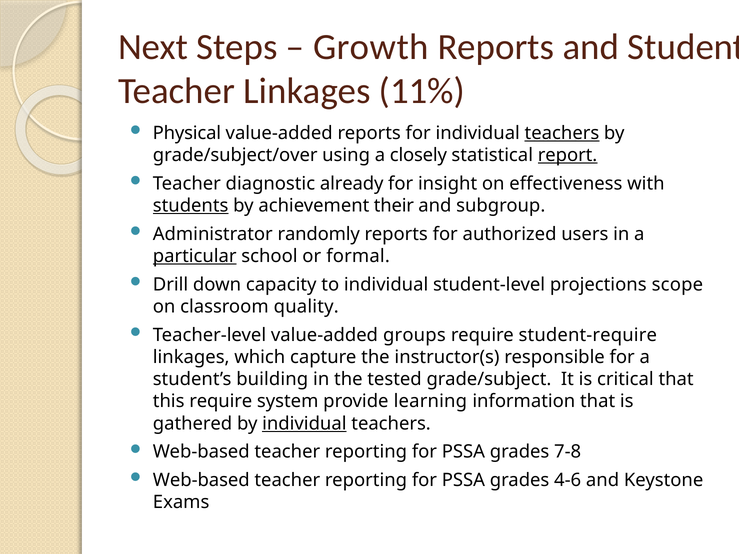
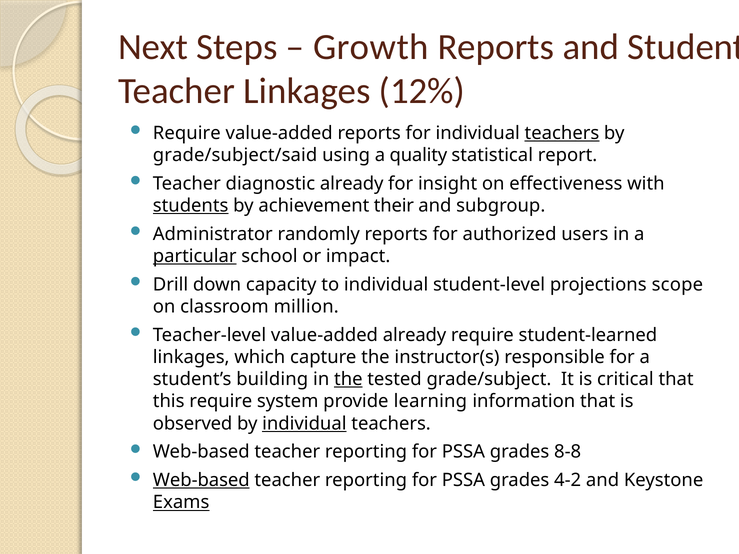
11%: 11% -> 12%
Physical at (187, 133): Physical -> Require
grade/subject/over: grade/subject/over -> grade/subject/said
closely: closely -> quality
report underline: present -> none
formal: formal -> impact
quality: quality -> million
value-added groups: groups -> already
student-require: student-require -> student-learned
the at (348, 379) underline: none -> present
gathered: gathered -> observed
7-8: 7-8 -> 8-8
Web-based at (201, 480) underline: none -> present
4-6: 4-6 -> 4-2
Exams underline: none -> present
